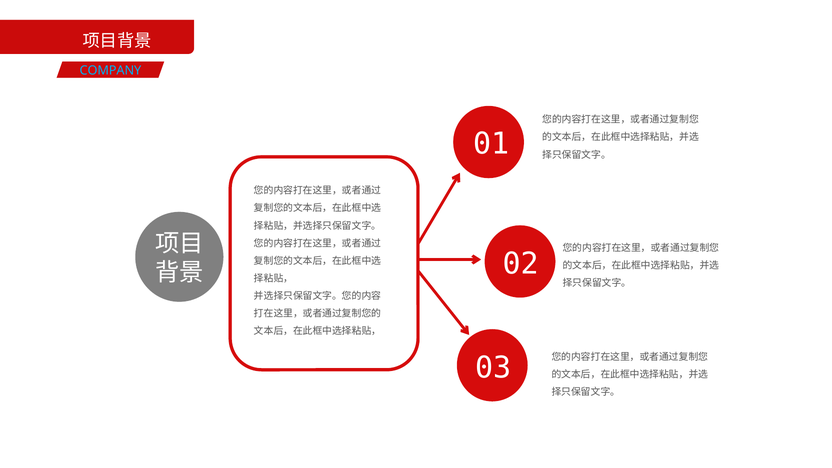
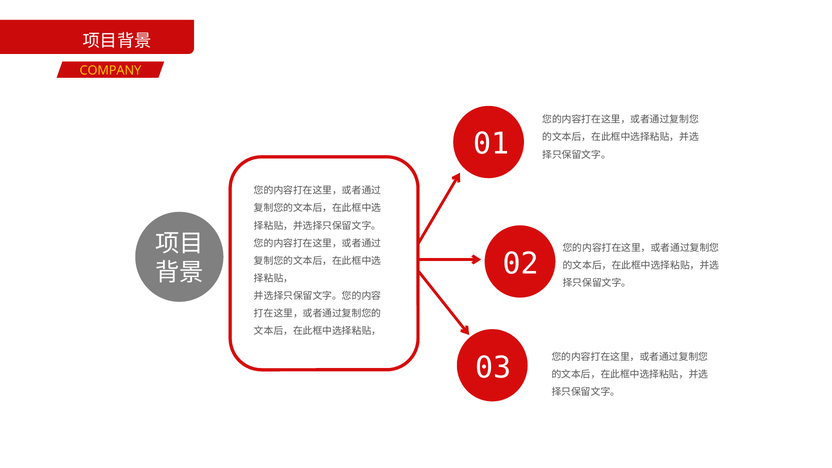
COMPANY colour: light blue -> yellow
